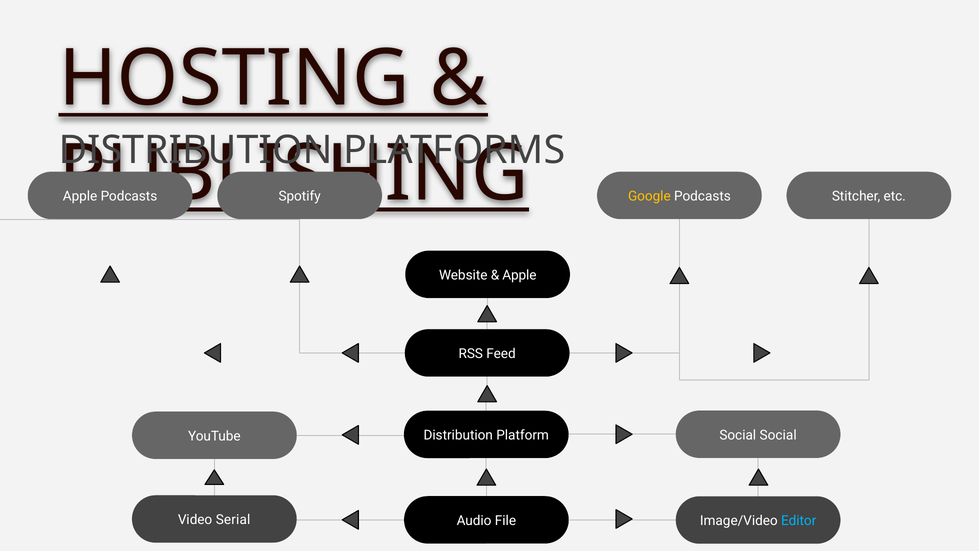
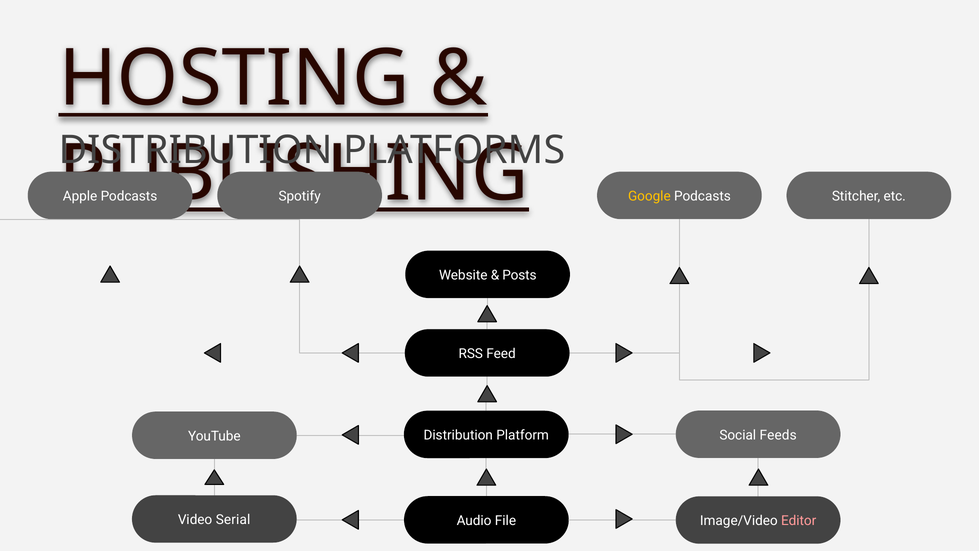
Apple at (519, 275): Apple -> Posts
Social Social: Social -> Feeds
Editor colour: light blue -> pink
